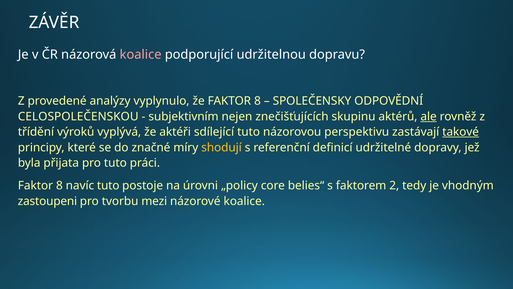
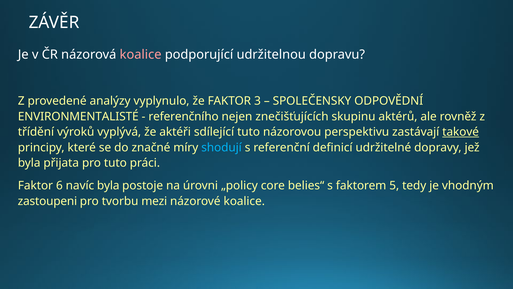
že FAKTOR 8: 8 -> 3
CELOSPOLEČENSKOU: CELOSPOLEČENSKOU -> ENVIRONMENTALISTÉ
subjektivním: subjektivním -> referenčního
ale underline: present -> none
shodují colour: yellow -> light blue
8 at (59, 185): 8 -> 6
navíc tuto: tuto -> byla
2: 2 -> 5
